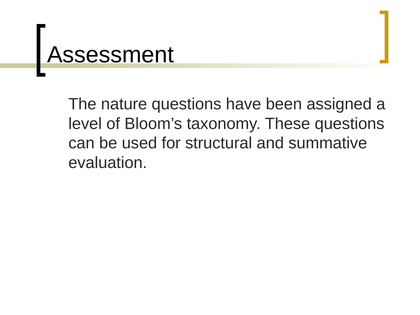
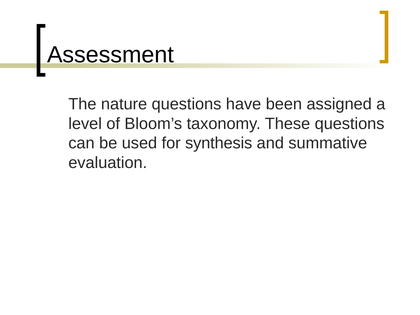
structural: structural -> synthesis
